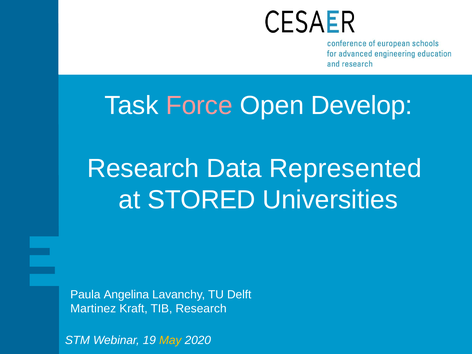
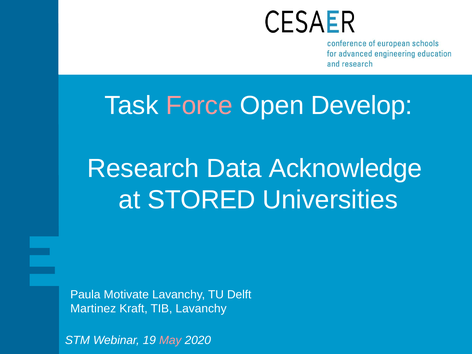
Represented: Represented -> Acknowledge
Angelina: Angelina -> Motivate
TIB Research: Research -> Lavanchy
May colour: yellow -> pink
